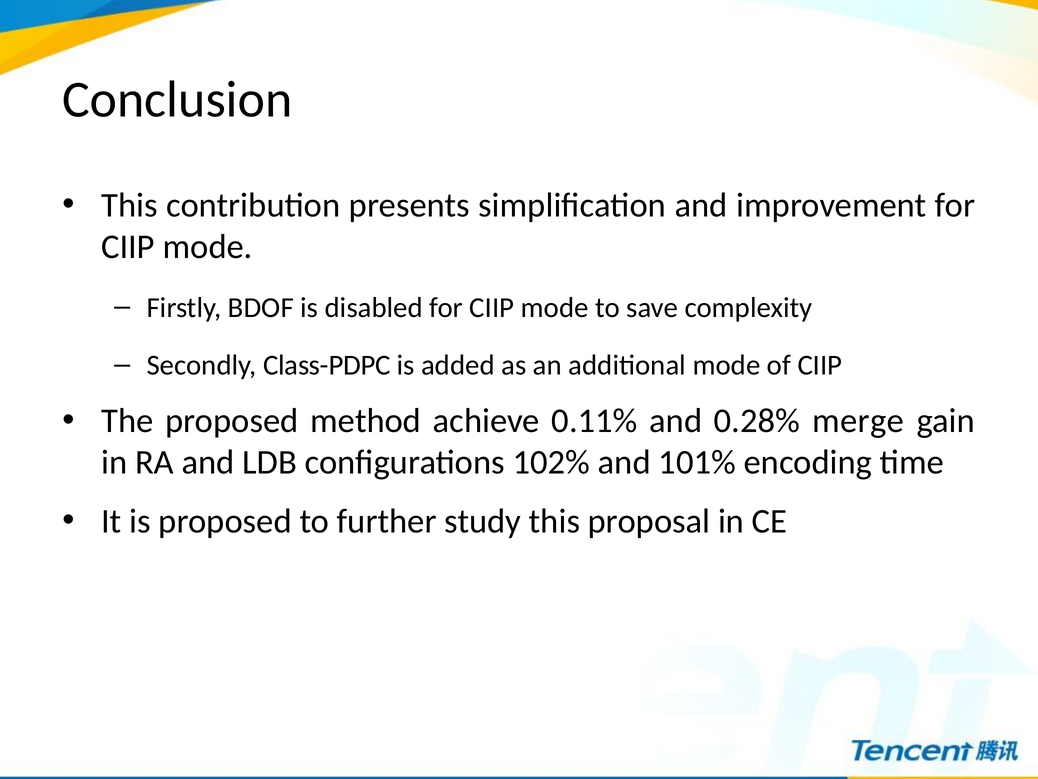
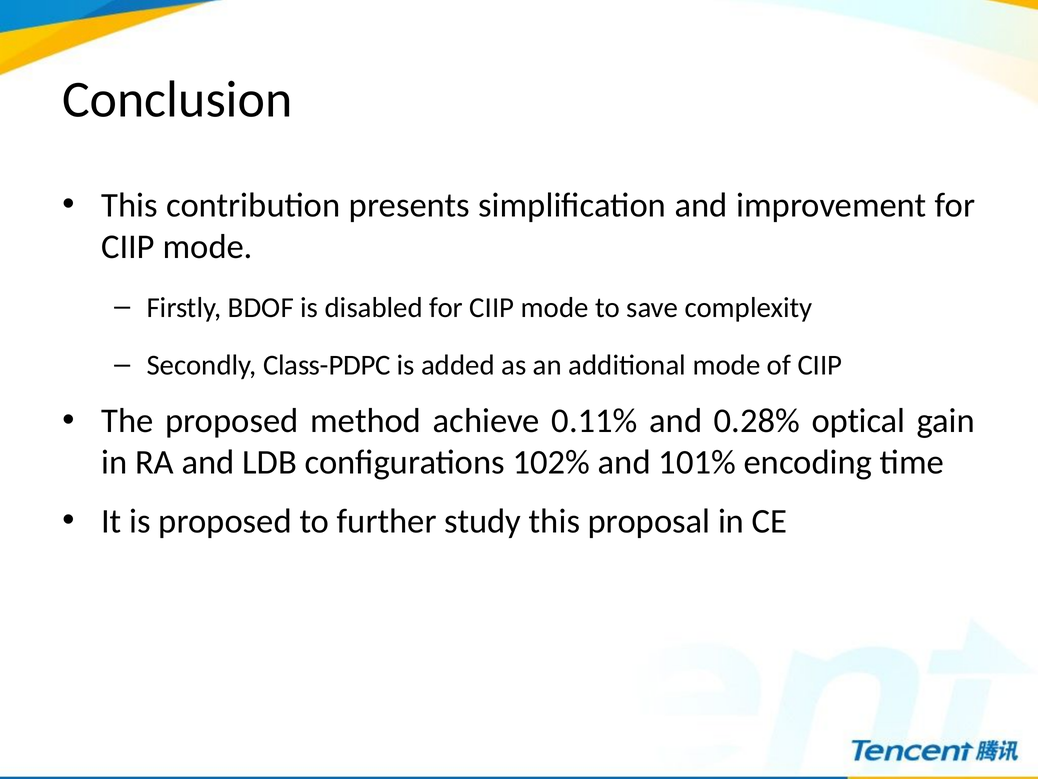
merge: merge -> optical
